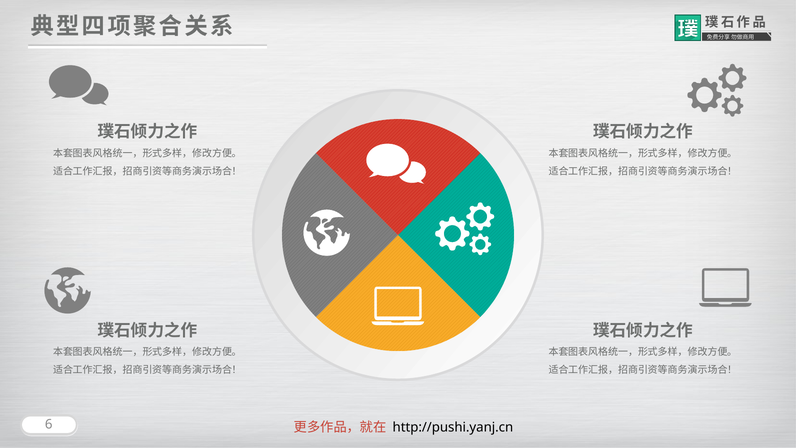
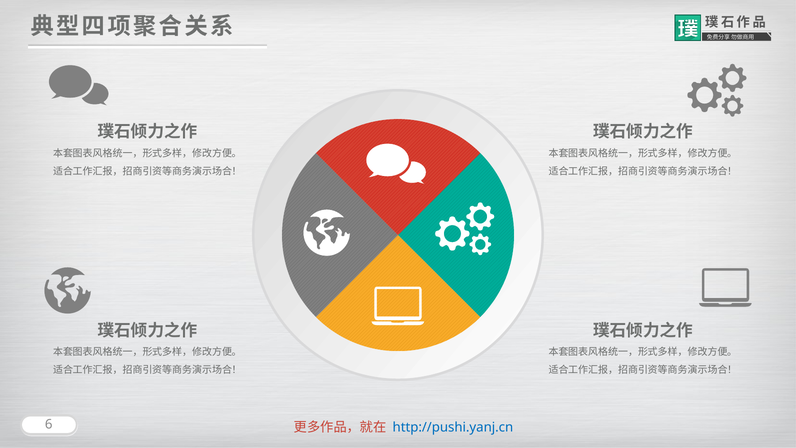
http://pushi.yanj.cn colour: black -> blue
